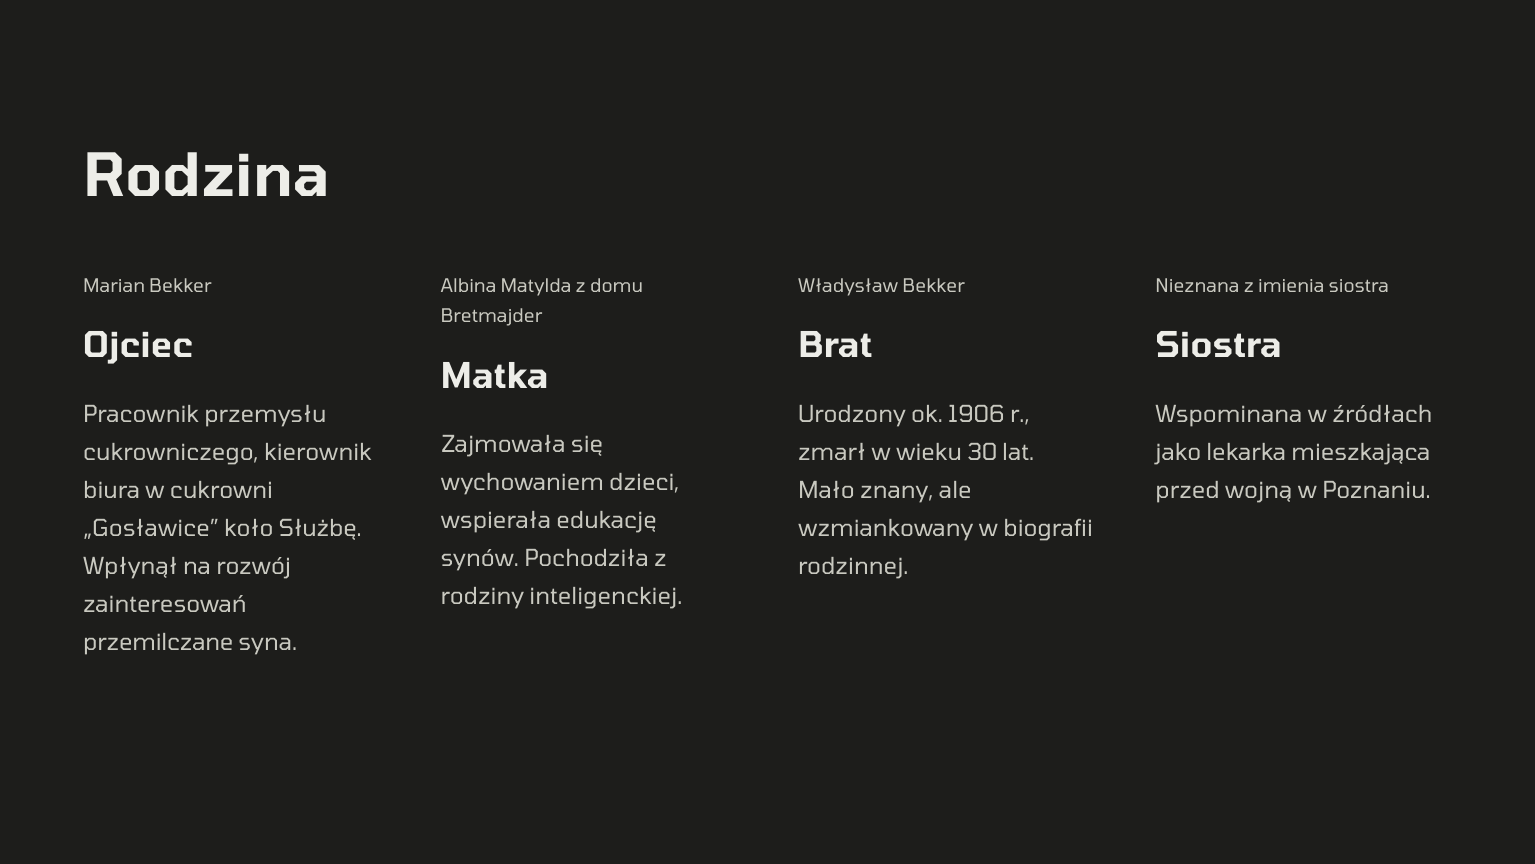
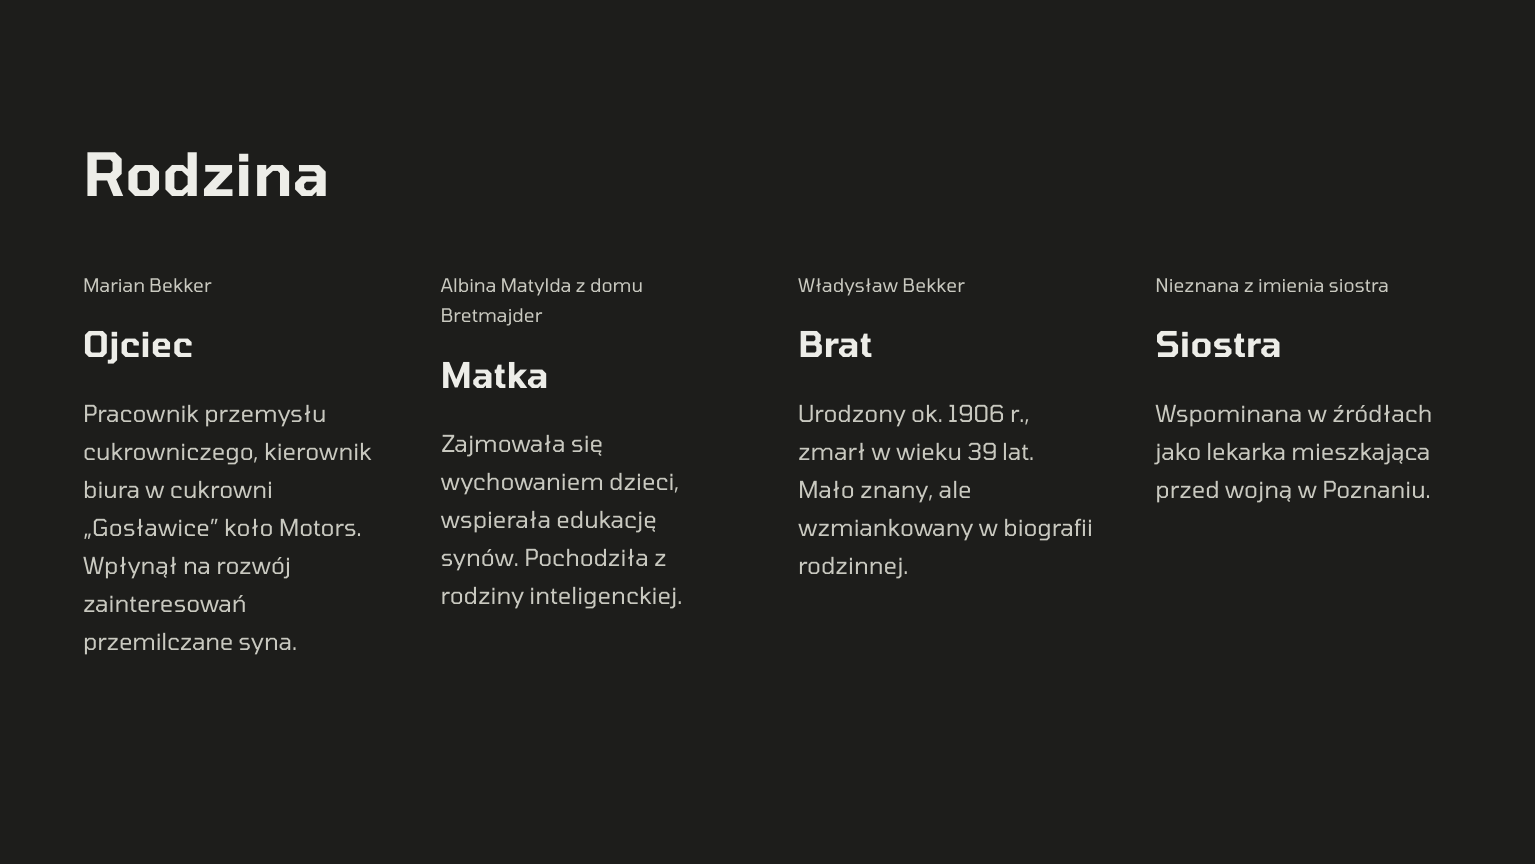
30: 30 -> 39
Służbę: Służbę -> Motors
